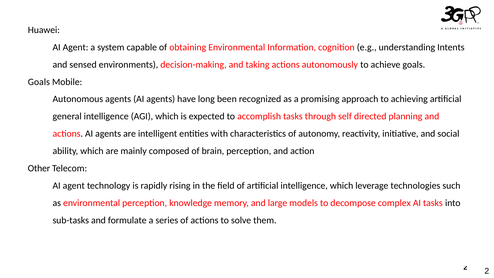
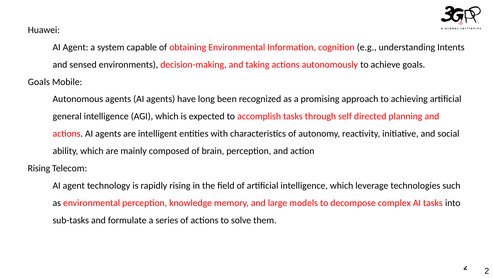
Other at (39, 168): Other -> Rising
